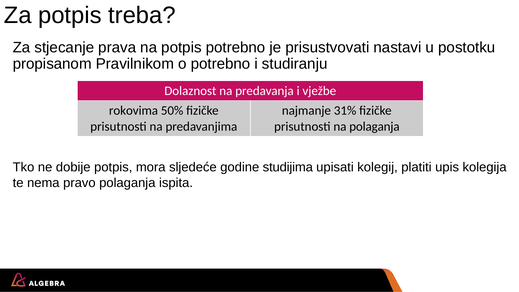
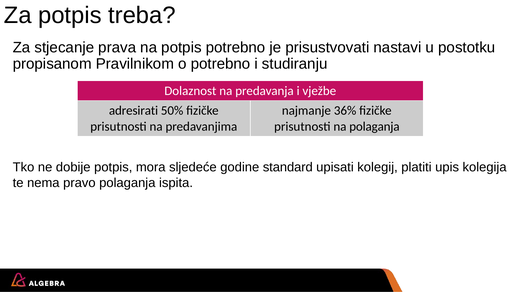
rokovima: rokovima -> adresirati
31%: 31% -> 36%
studijima: studijima -> standard
